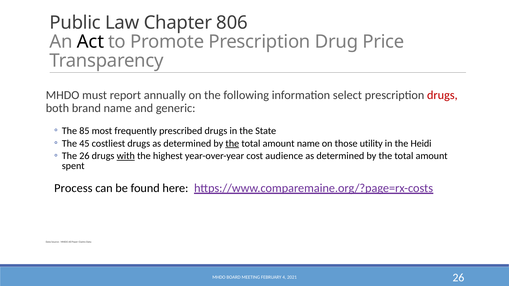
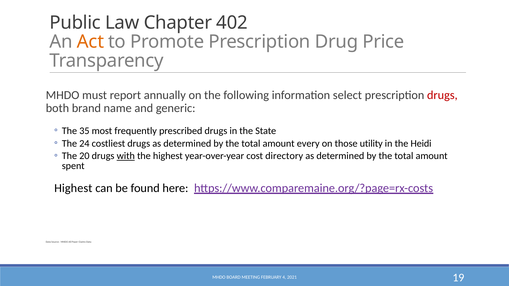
806: 806 -> 402
Act colour: black -> orange
85: 85 -> 35
45: 45 -> 24
the at (232, 144) underline: present -> none
amount name: name -> every
The 26: 26 -> 20
audience: audience -> directory
Process at (73, 188): Process -> Highest
2021 26: 26 -> 19
